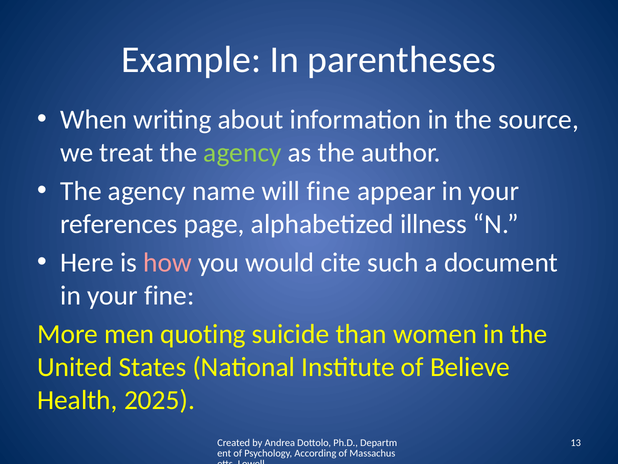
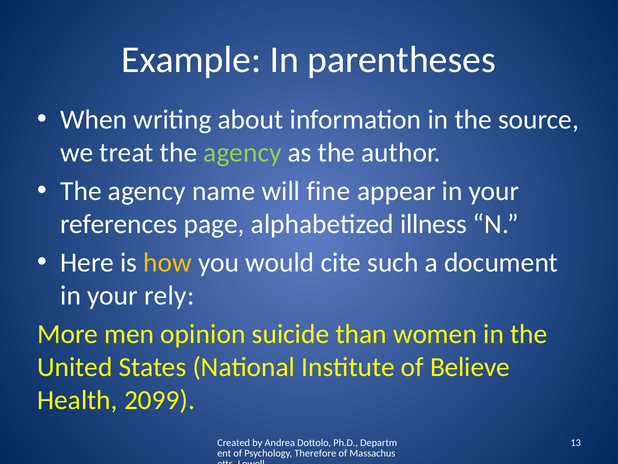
how colour: pink -> yellow
your fine: fine -> rely
quoting: quoting -> opinion
2025: 2025 -> 2099
According: According -> Therefore
